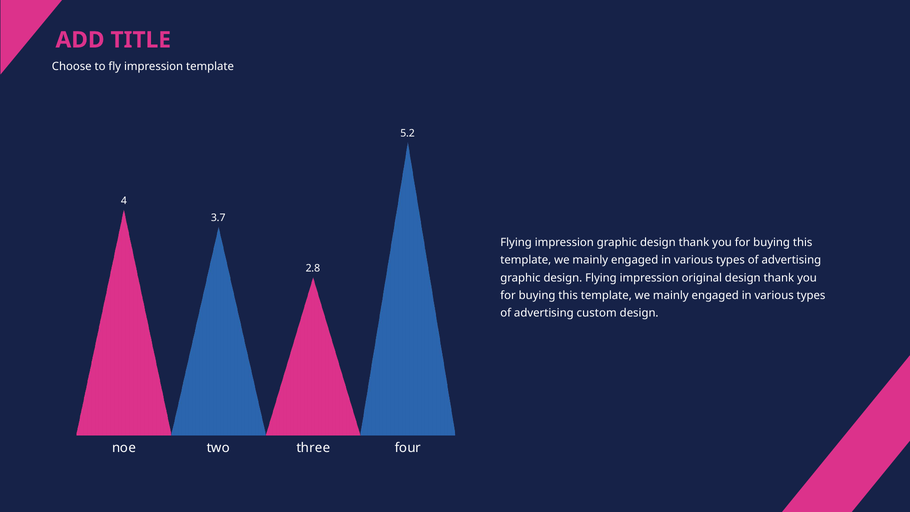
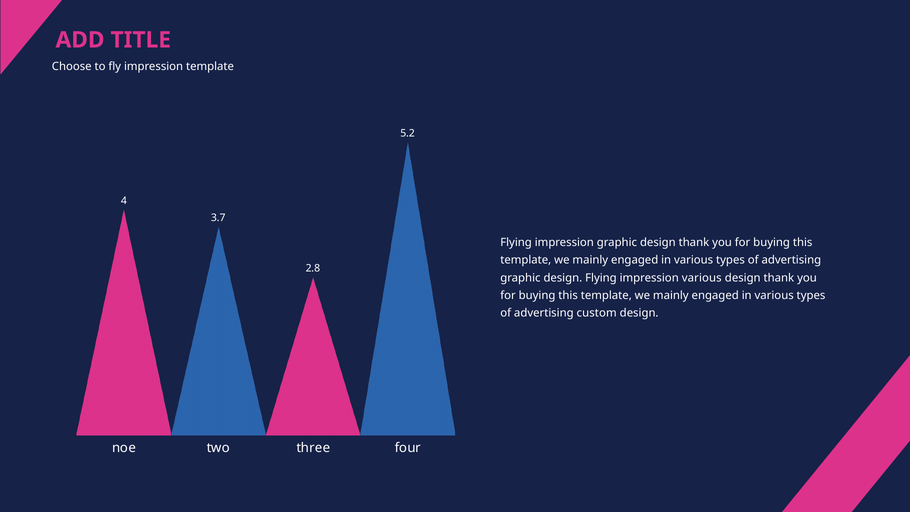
impression original: original -> various
